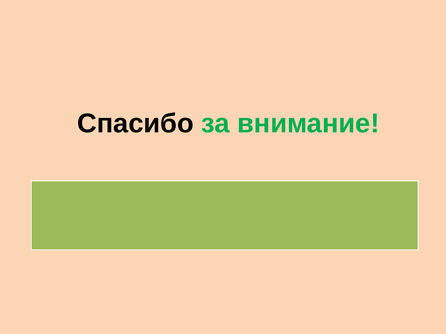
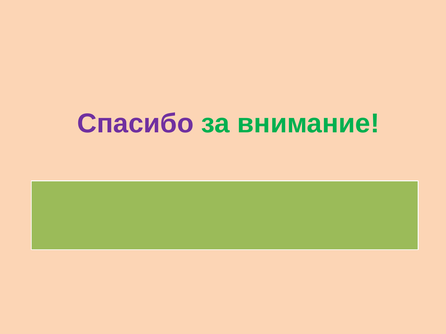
Спасибо colour: black -> purple
